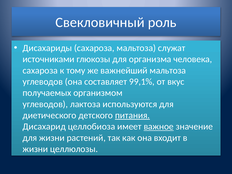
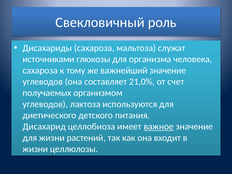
важнейший мальтоза: мальтоза -> значение
99,1%: 99,1% -> 21,0%
вкус: вкус -> счет
питания underline: present -> none
